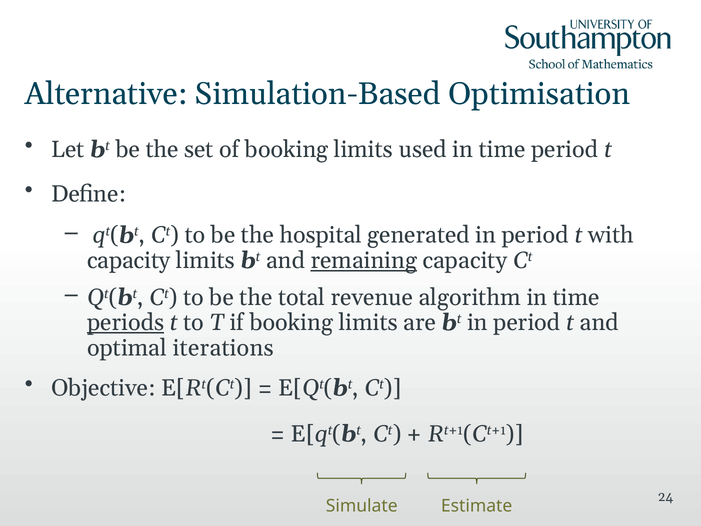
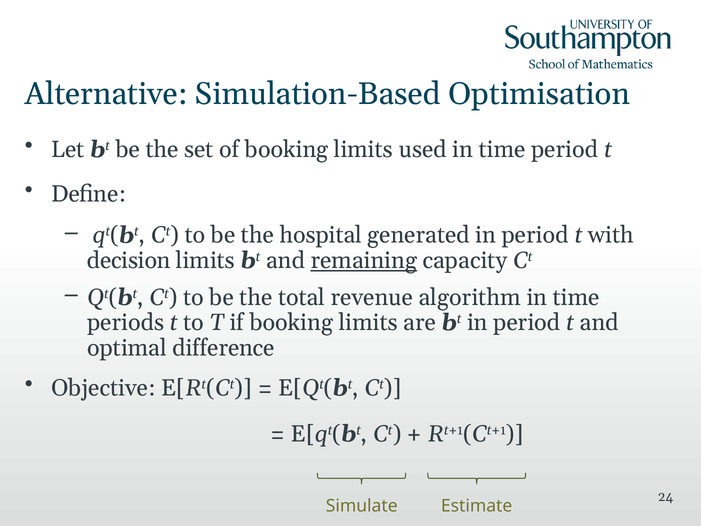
capacity at (129, 260): capacity -> decision
periods underline: present -> none
iterations: iterations -> difference
